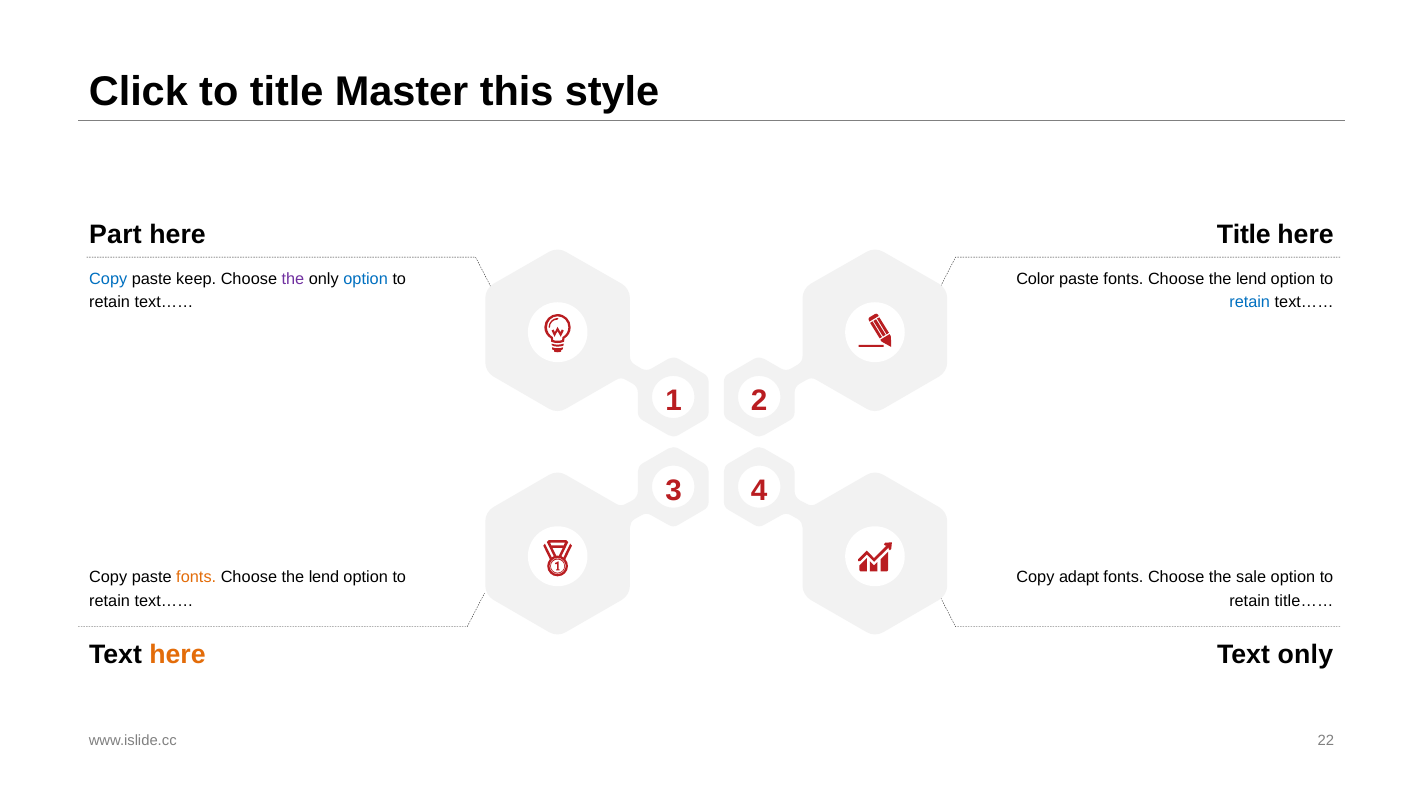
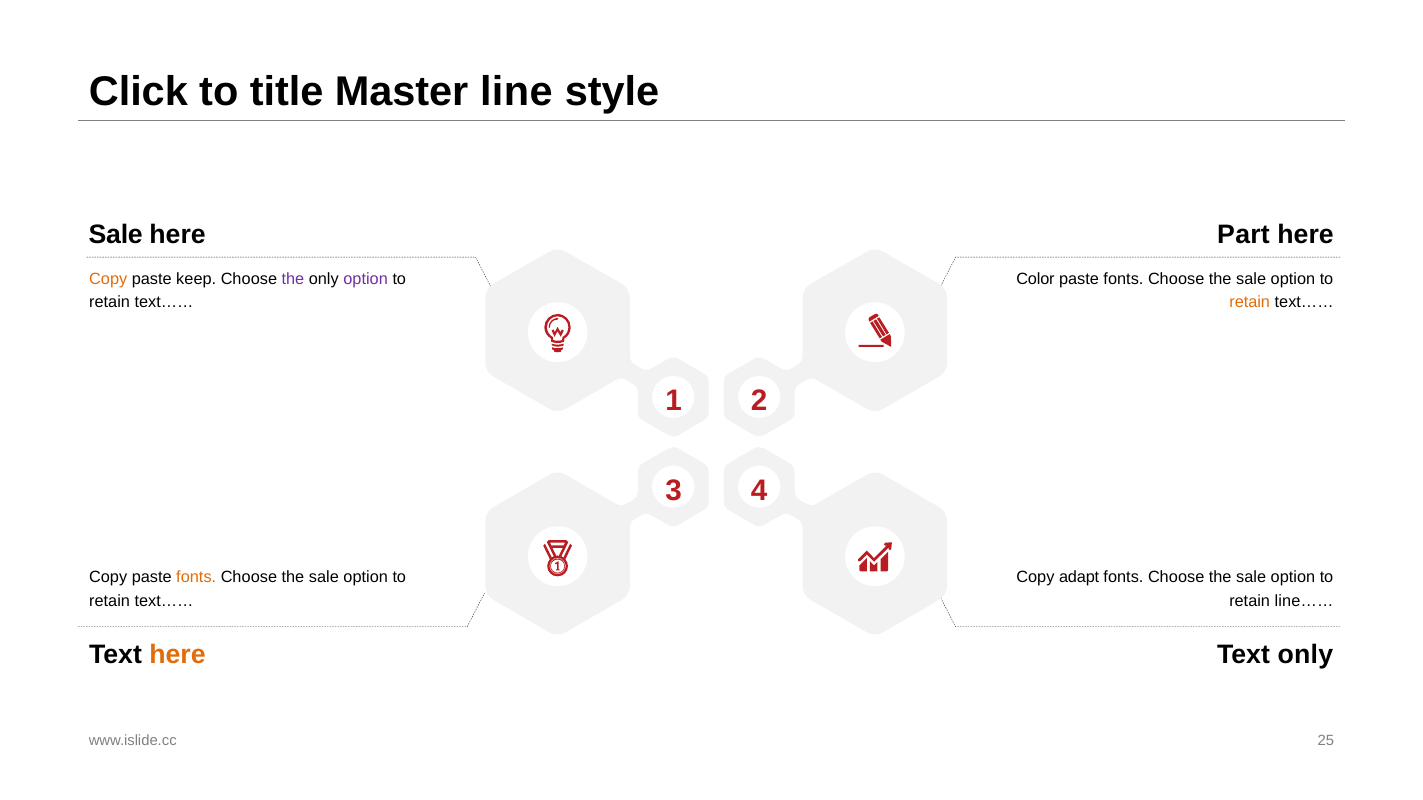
this: this -> line
Part at (115, 235): Part -> Sale
Title at (1244, 235): Title -> Part
Copy at (108, 279) colour: blue -> orange
option at (366, 279) colour: blue -> purple
lend at (1251, 279): lend -> sale
retain at (1250, 303) colour: blue -> orange
lend at (324, 578): lend -> sale
title……: title…… -> line……
22: 22 -> 25
